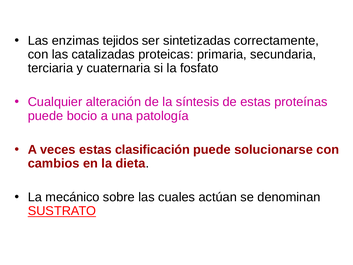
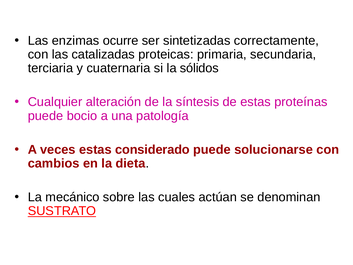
tejidos: tejidos -> ocurre
fosfato: fosfato -> sólidos
clasificación: clasificación -> considerado
